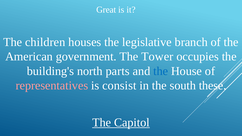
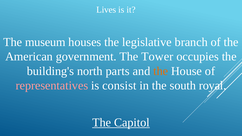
Great: Great -> Lives
children: children -> museum
the at (161, 71) colour: blue -> orange
these: these -> royal
